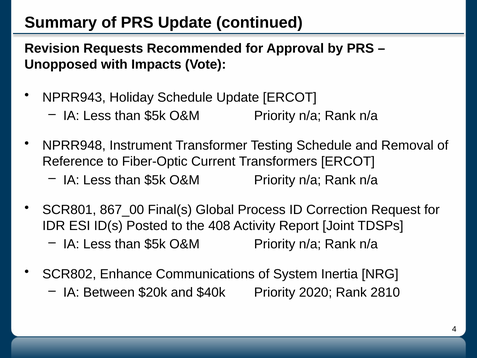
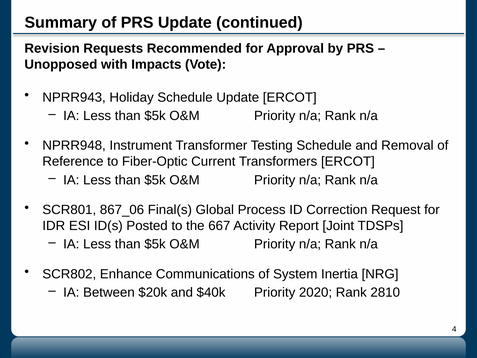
867_00: 867_00 -> 867_06
408: 408 -> 667
